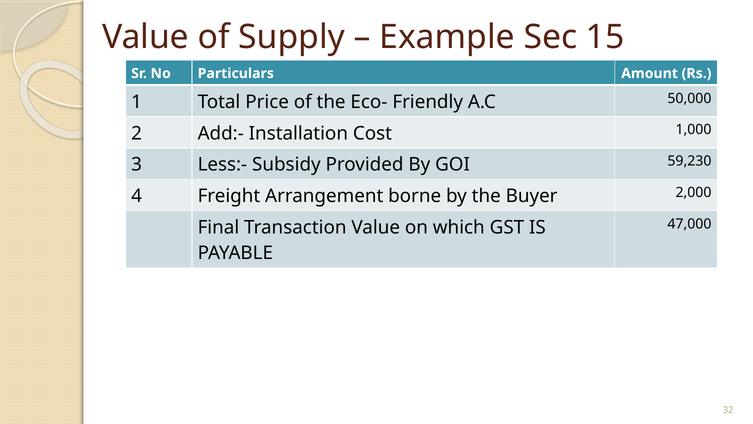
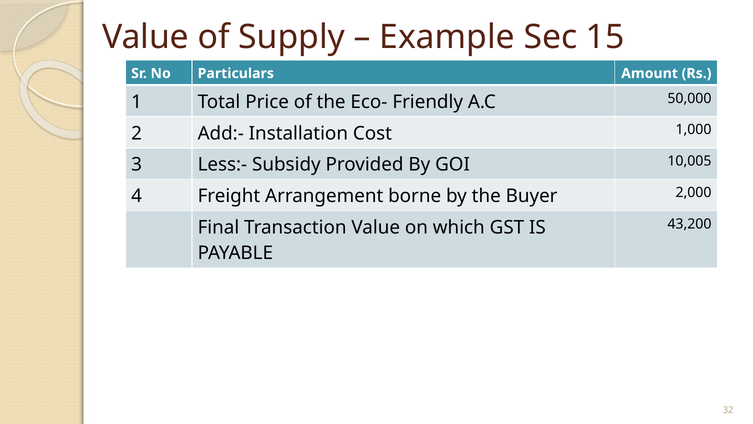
59,230: 59,230 -> 10,005
47,000: 47,000 -> 43,200
